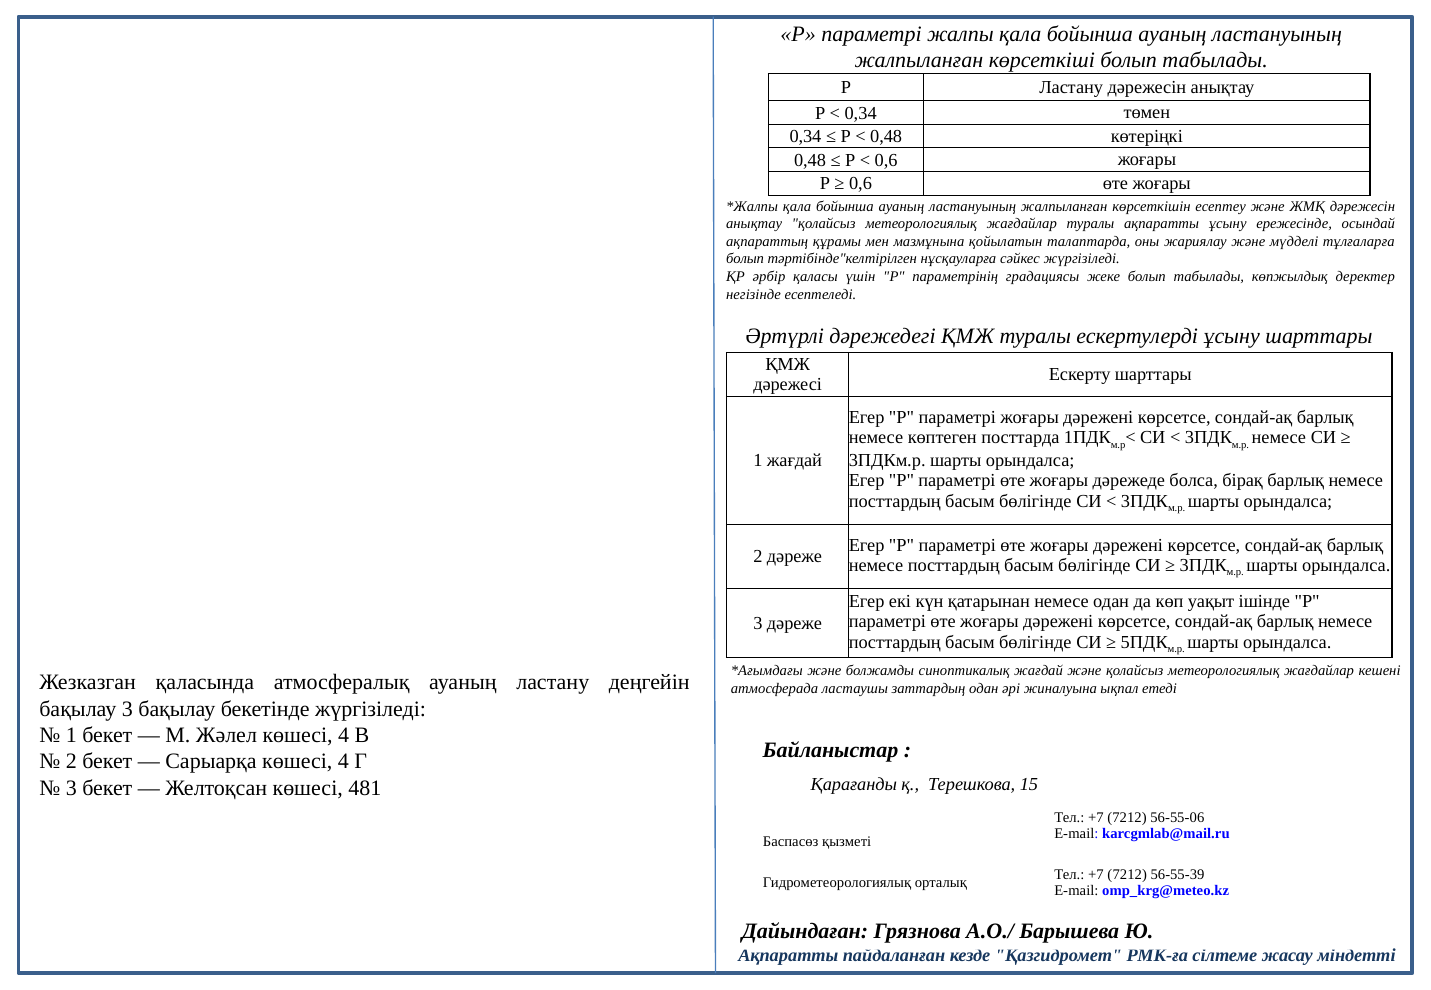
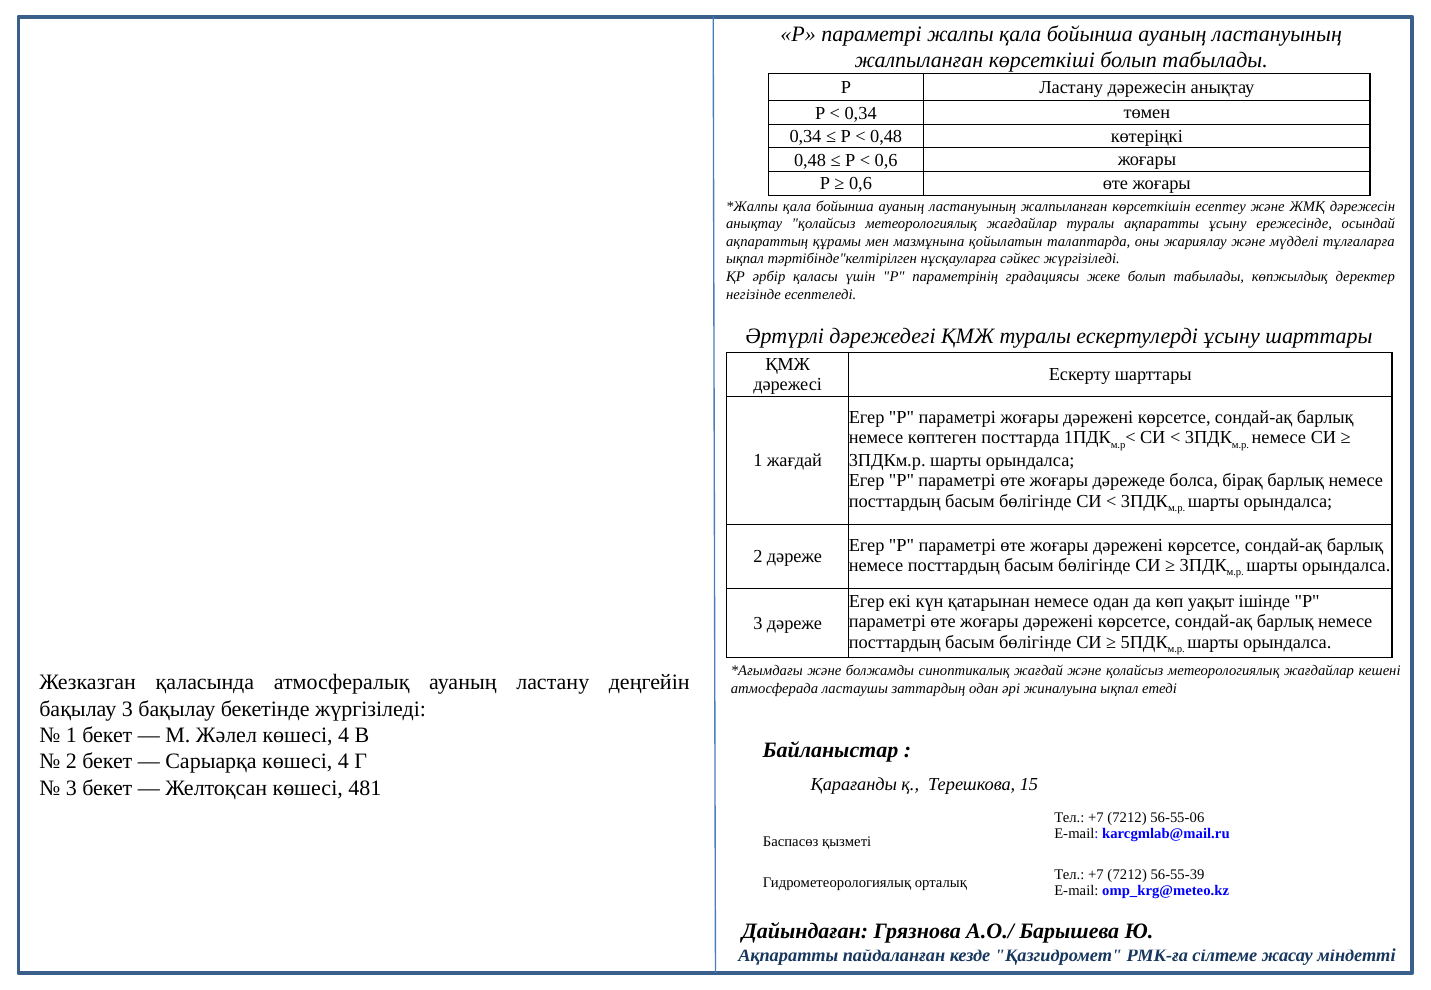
болып at (745, 259): болып -> ықпал
